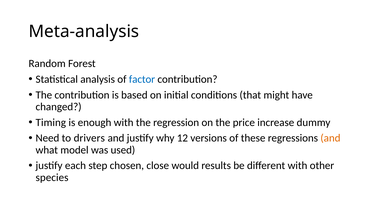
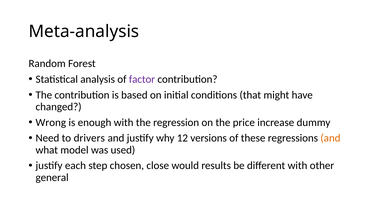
factor colour: blue -> purple
Timing: Timing -> Wrong
species: species -> general
